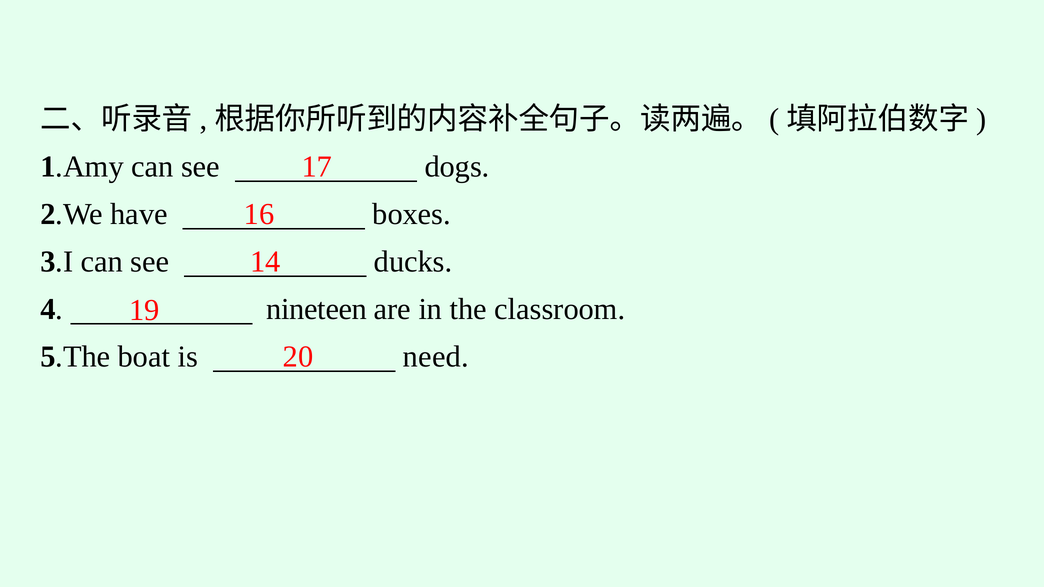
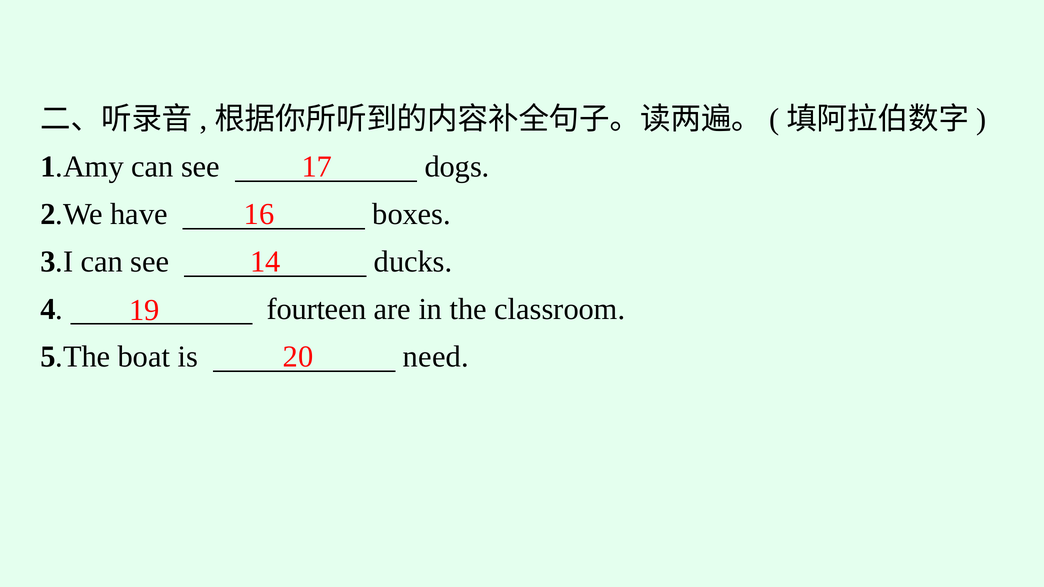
nineteen: nineteen -> fourteen
